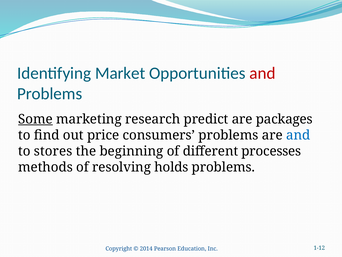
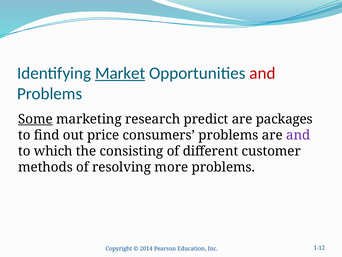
Market underline: none -> present
and at (298, 135) colour: blue -> purple
stores: stores -> which
beginning: beginning -> consisting
processes: processes -> customer
holds: holds -> more
